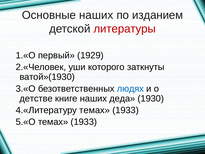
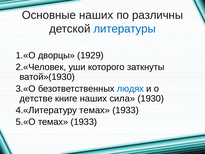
изданием: изданием -> различны
литературы colour: red -> blue
первый: первый -> дворцы
деда: деда -> сила
